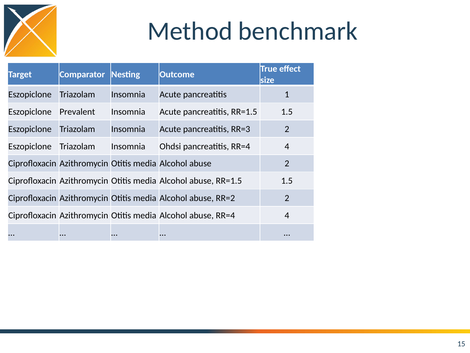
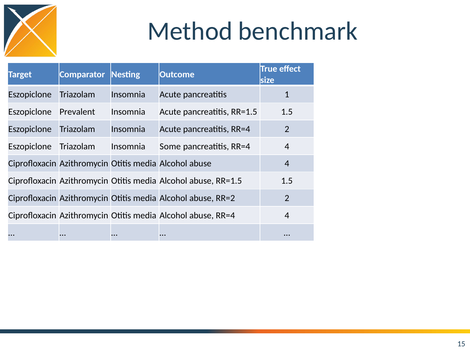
Acute pancreatitis RR=3: RR=3 -> RR=4
Ohdsi: Ohdsi -> Some
abuse 2: 2 -> 4
